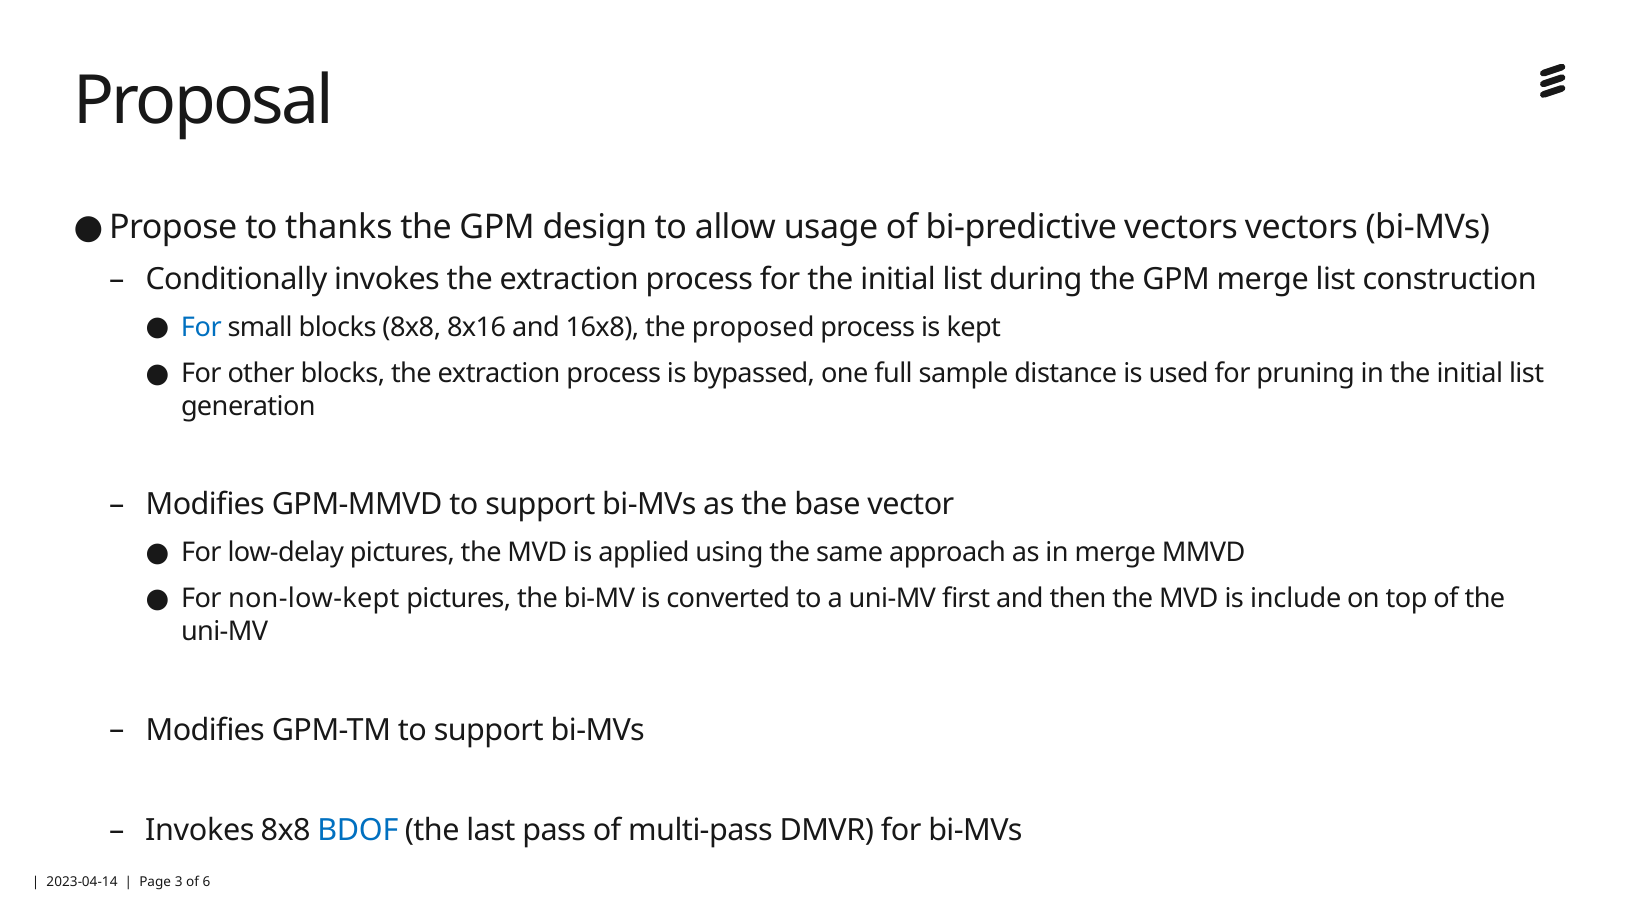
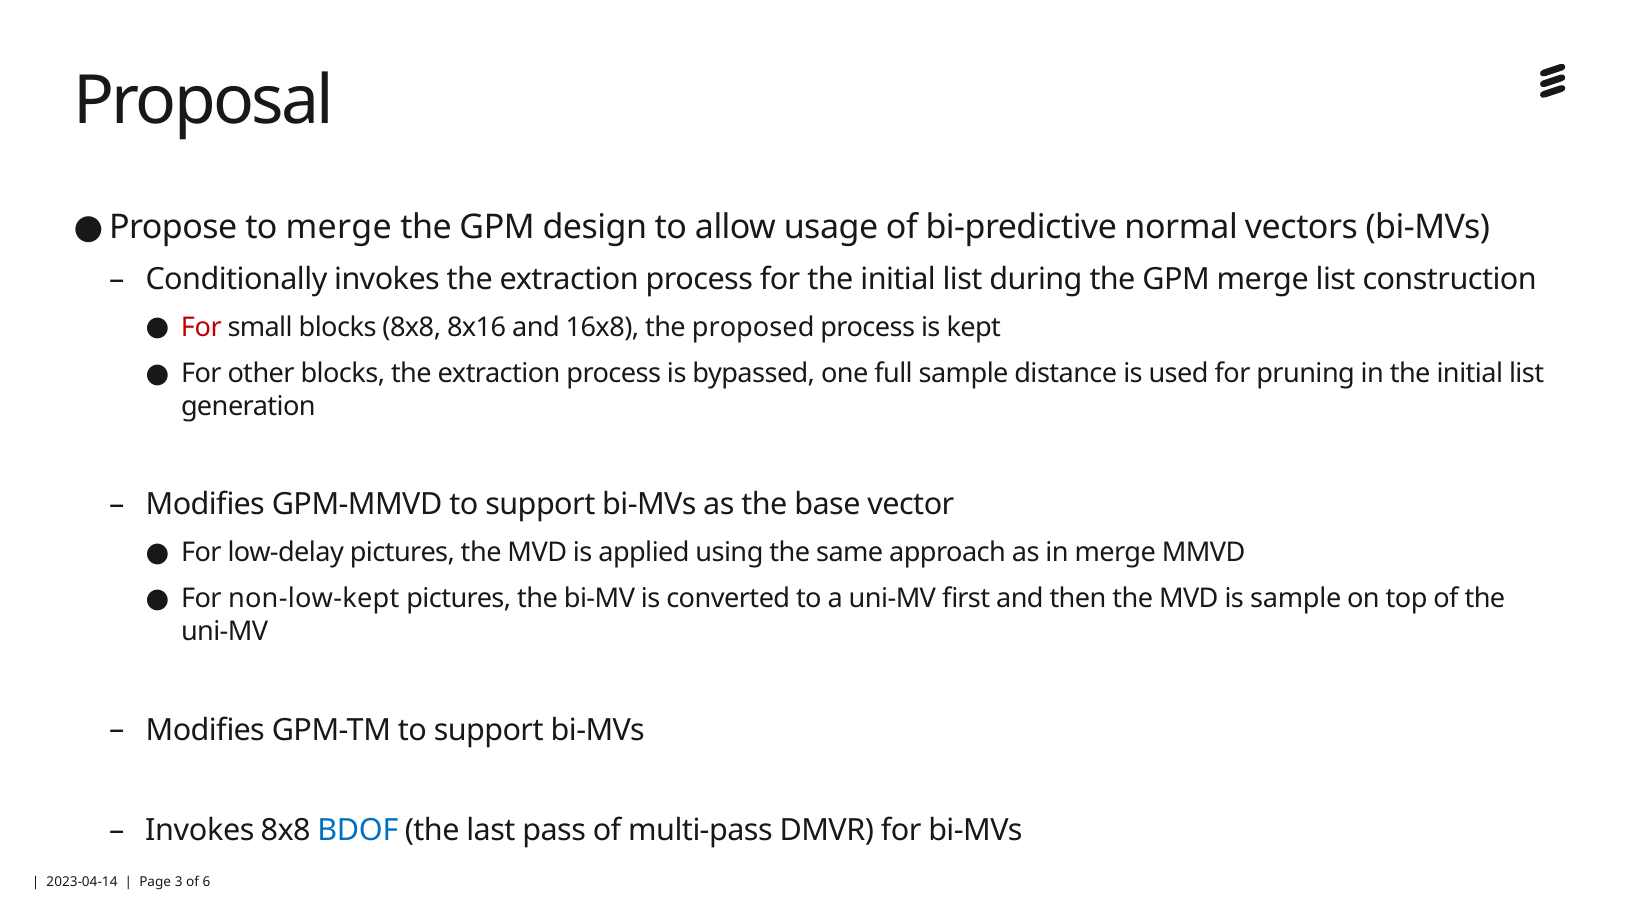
to thanks: thanks -> merge
bi-predictive vectors: vectors -> normal
For at (201, 327) colour: blue -> red
is include: include -> sample
